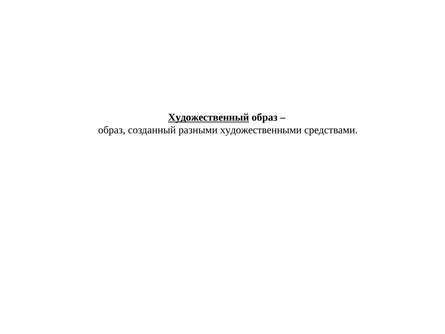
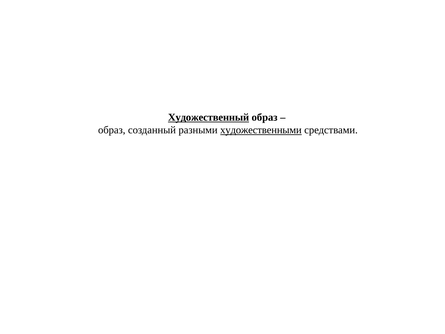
художественными underline: none -> present
